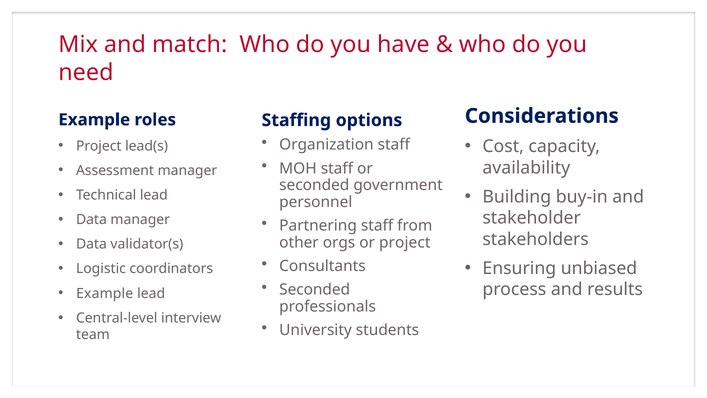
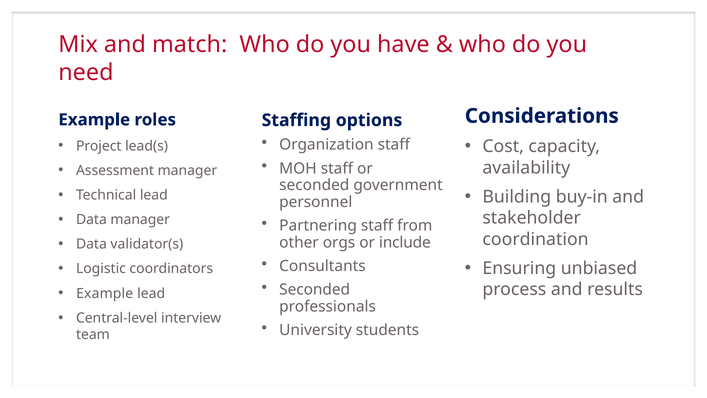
stakeholders: stakeholders -> coordination
or project: project -> include
